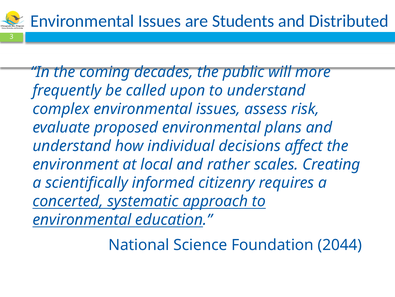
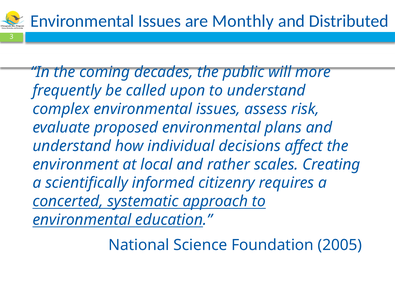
Students: Students -> Monthly
2044: 2044 -> 2005
